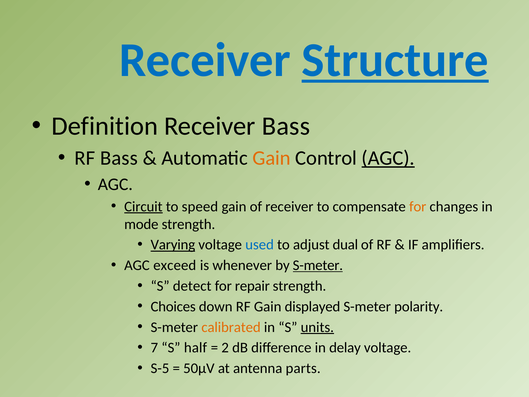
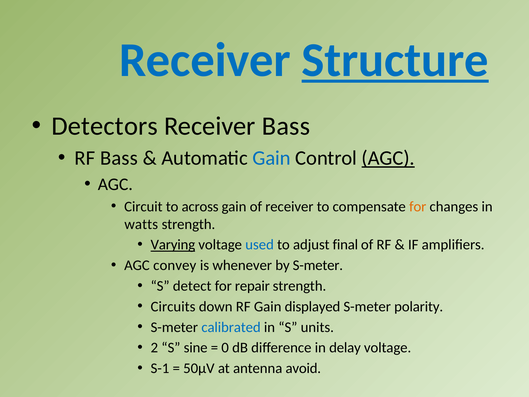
Definition: Definition -> Detectors
Gain at (272, 158) colour: orange -> blue
Circuit underline: present -> none
speed: speed -> across
mode: mode -> watts
dual: dual -> final
exceed: exceed -> convey
S-meter at (318, 265) underline: present -> none
Choices: Choices -> Circuits
calibrated colour: orange -> blue
units underline: present -> none
7: 7 -> 2
half: half -> sine
2: 2 -> 0
S-5: S-5 -> S-1
parts: parts -> avoid
